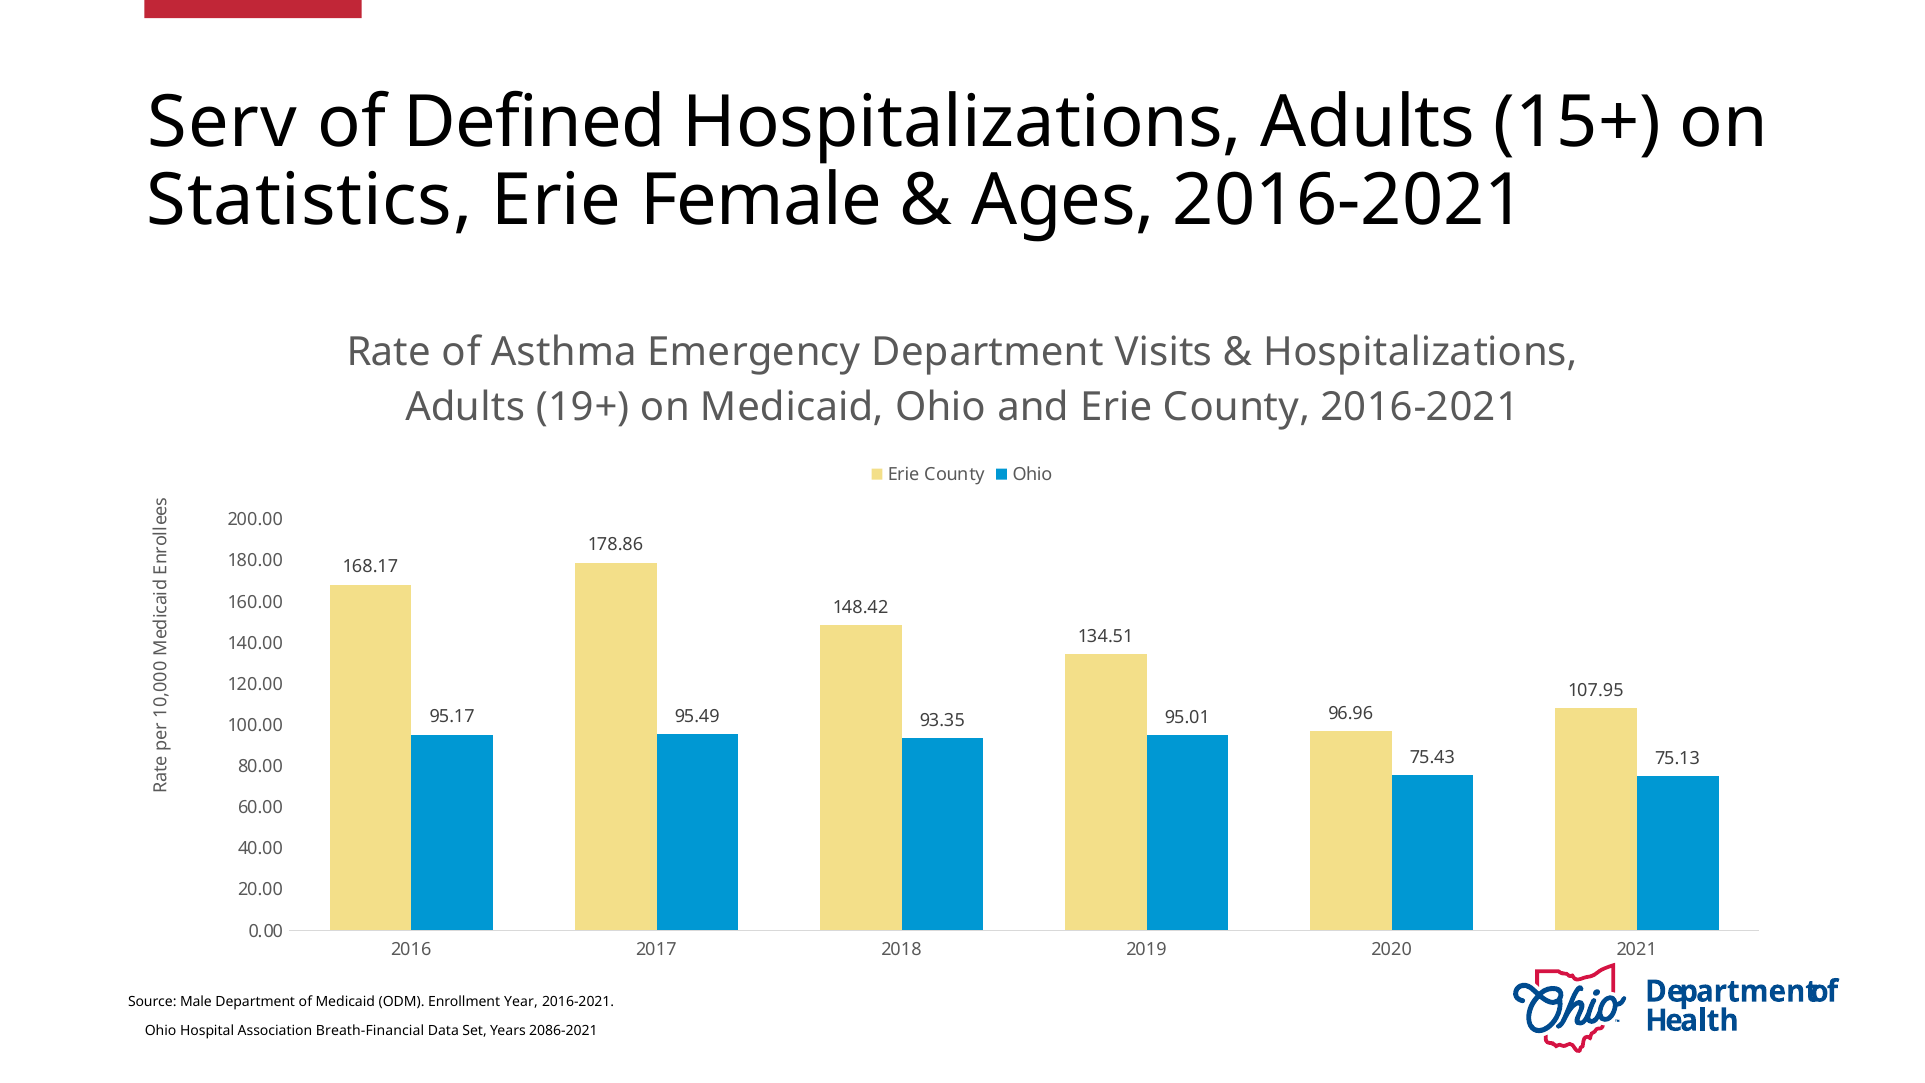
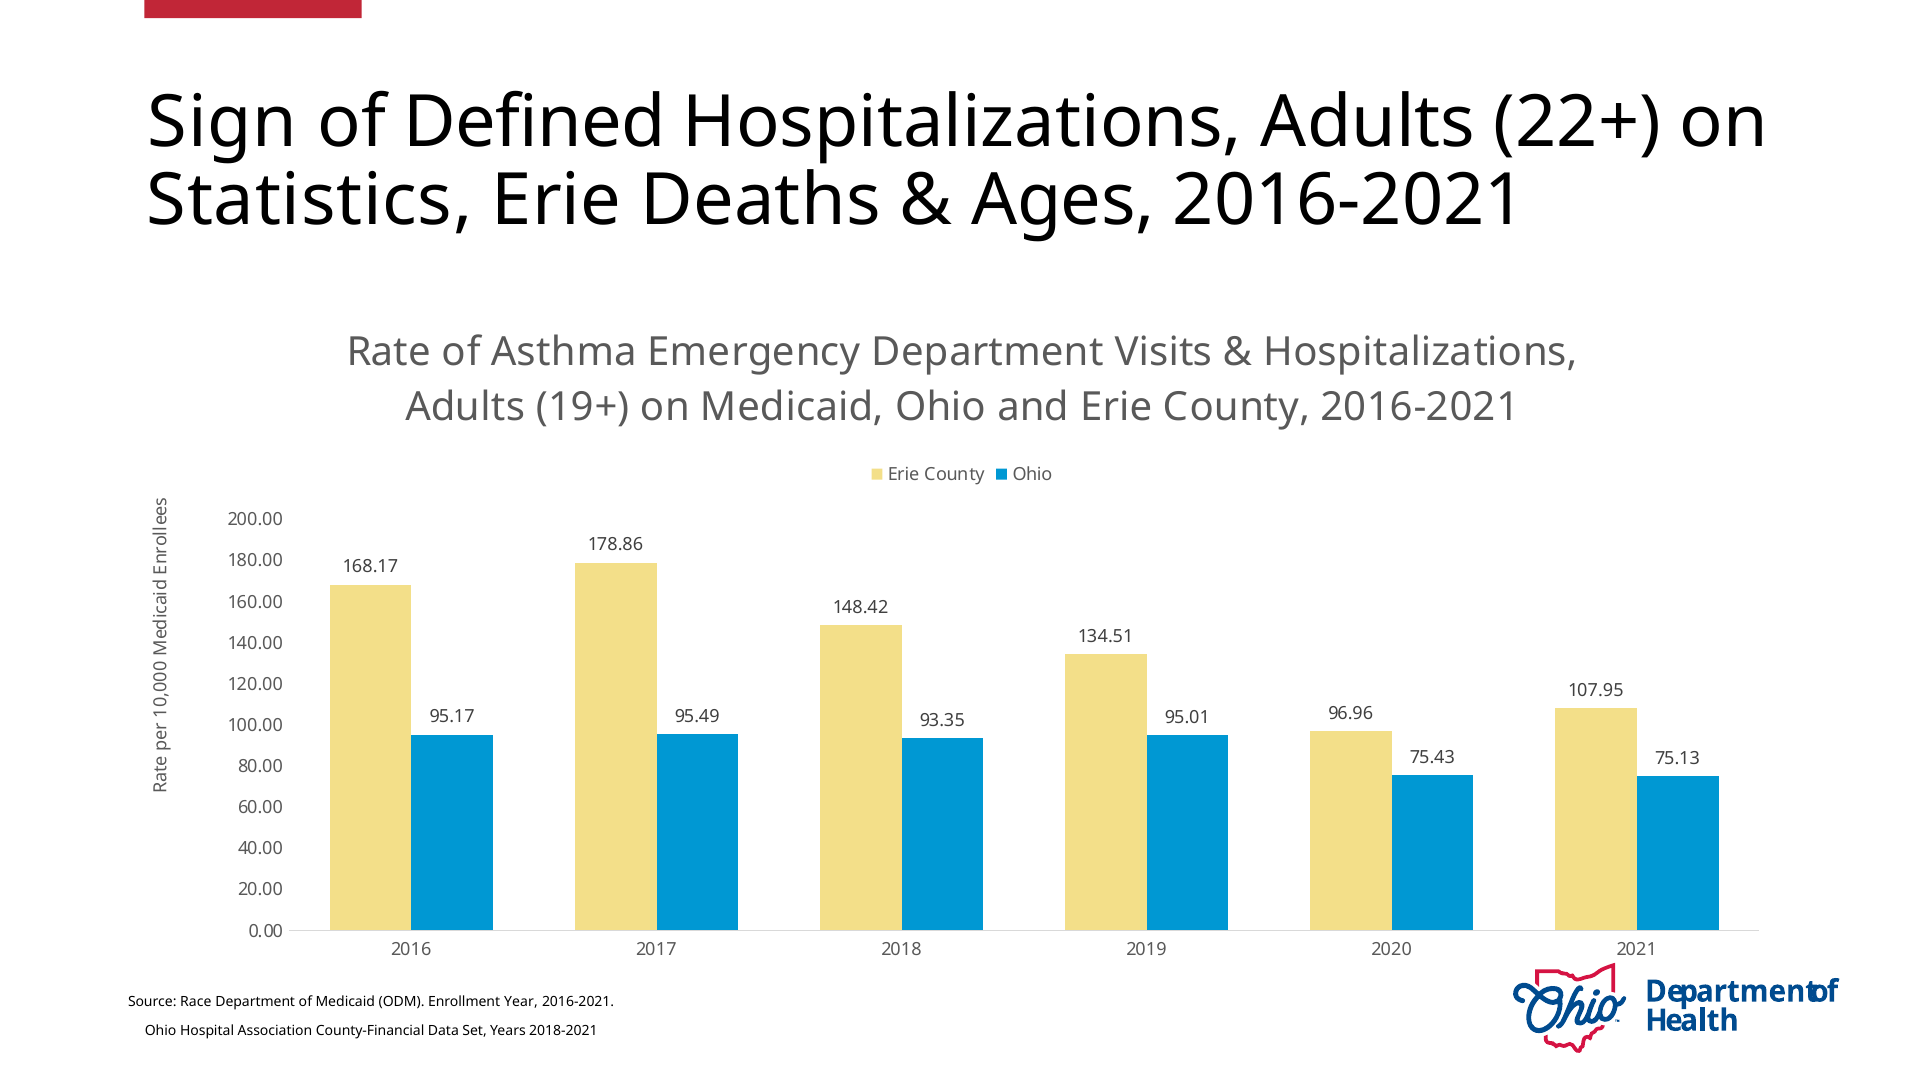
Serv: Serv -> Sign
15+: 15+ -> 22+
Female: Female -> Deaths
Male: Male -> Race
Breath-Financial: Breath-Financial -> County-Financial
2086-2021: 2086-2021 -> 2018-2021
